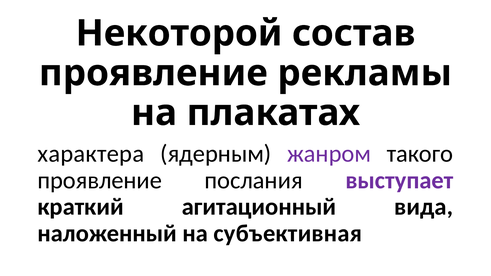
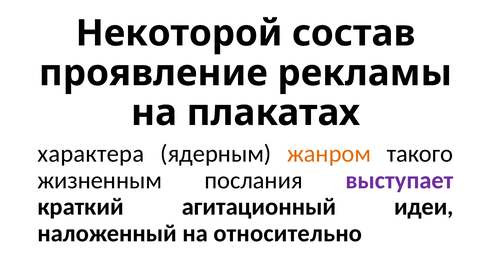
жанром colour: purple -> orange
проявление at (100, 180): проявление -> жизненным
вида: вида -> идеи
субъективная: субъективная -> относительно
